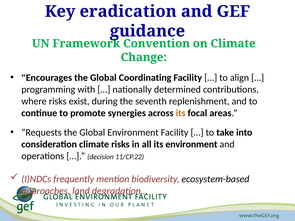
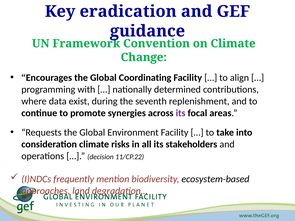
where risks: risks -> data
its at (181, 113) colour: orange -> purple
its environment: environment -> stakeholders
